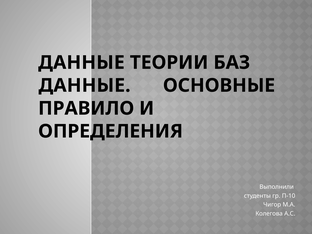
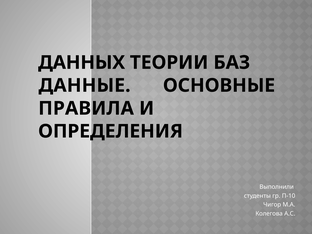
ДАННЫЕ at (81, 63): ДАННЫЕ -> ДАННЫХ
ПРАВИЛО: ПРАВИЛО -> ПРАВИЛА
